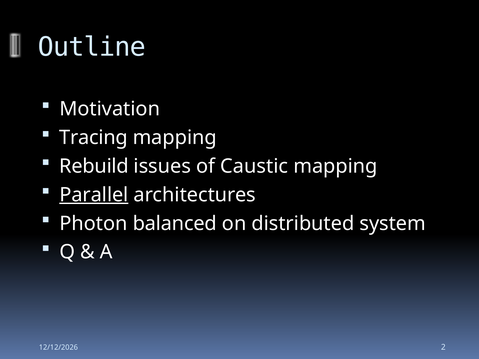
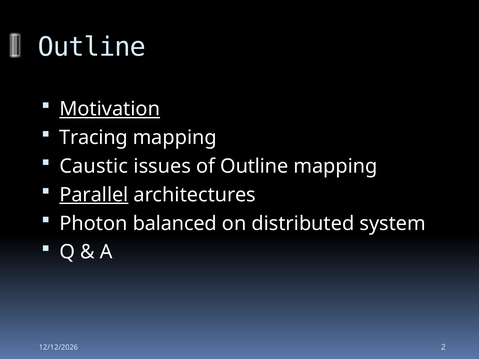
Motivation underline: none -> present
Rebuild: Rebuild -> Caustic
of Caustic: Caustic -> Outline
